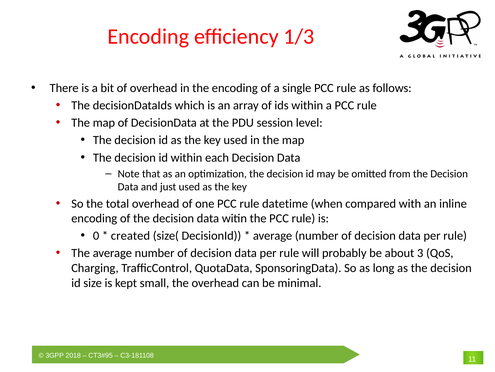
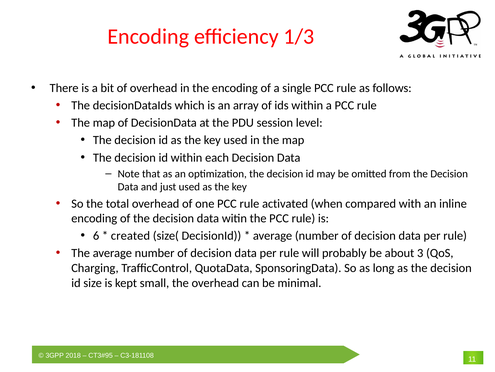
datetime: datetime -> activated
0: 0 -> 6
